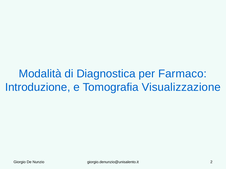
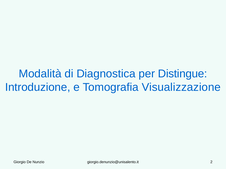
Farmaco: Farmaco -> Distingue
